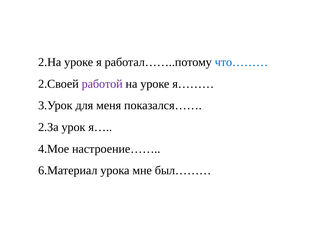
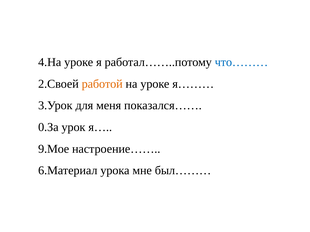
2.На: 2.На -> 4.На
работой colour: purple -> orange
2.За: 2.За -> 0.За
4.Мое: 4.Мое -> 9.Мое
